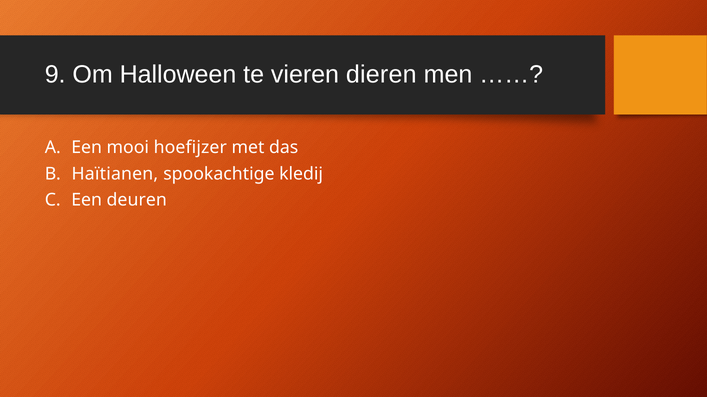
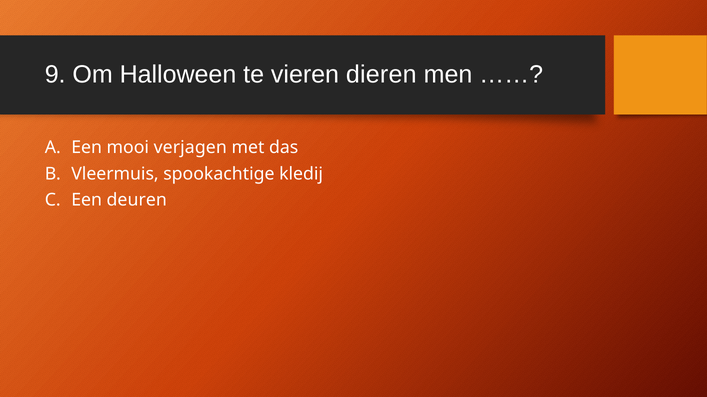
hoefijzer: hoefijzer -> verjagen
Haïtianen: Haïtianen -> Vleermuis
